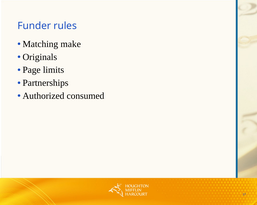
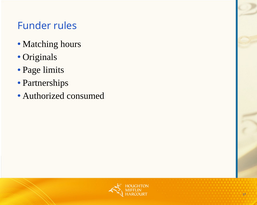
make: make -> hours
